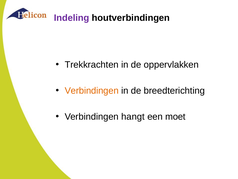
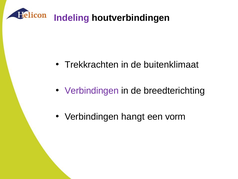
oppervlakken: oppervlakken -> buitenklimaat
Verbindingen at (92, 90) colour: orange -> purple
moet: moet -> vorm
